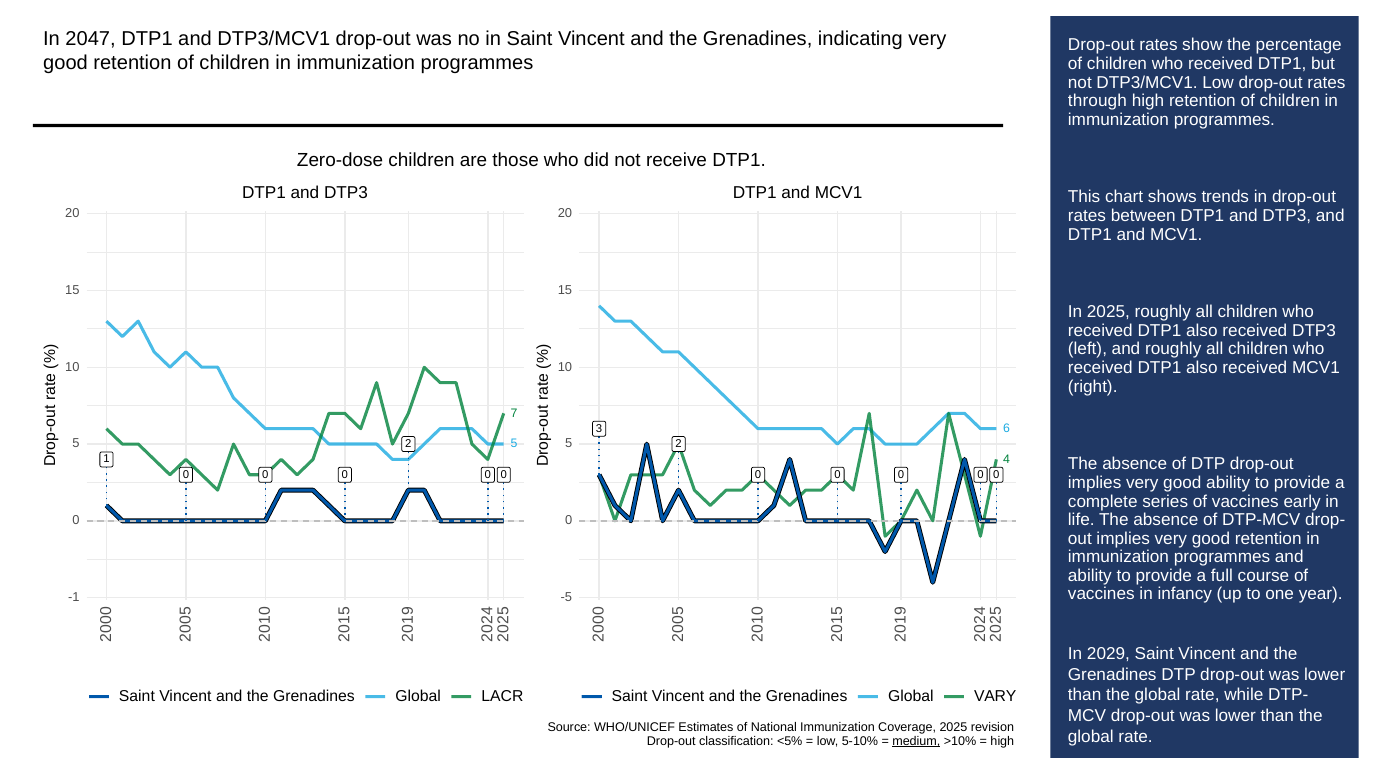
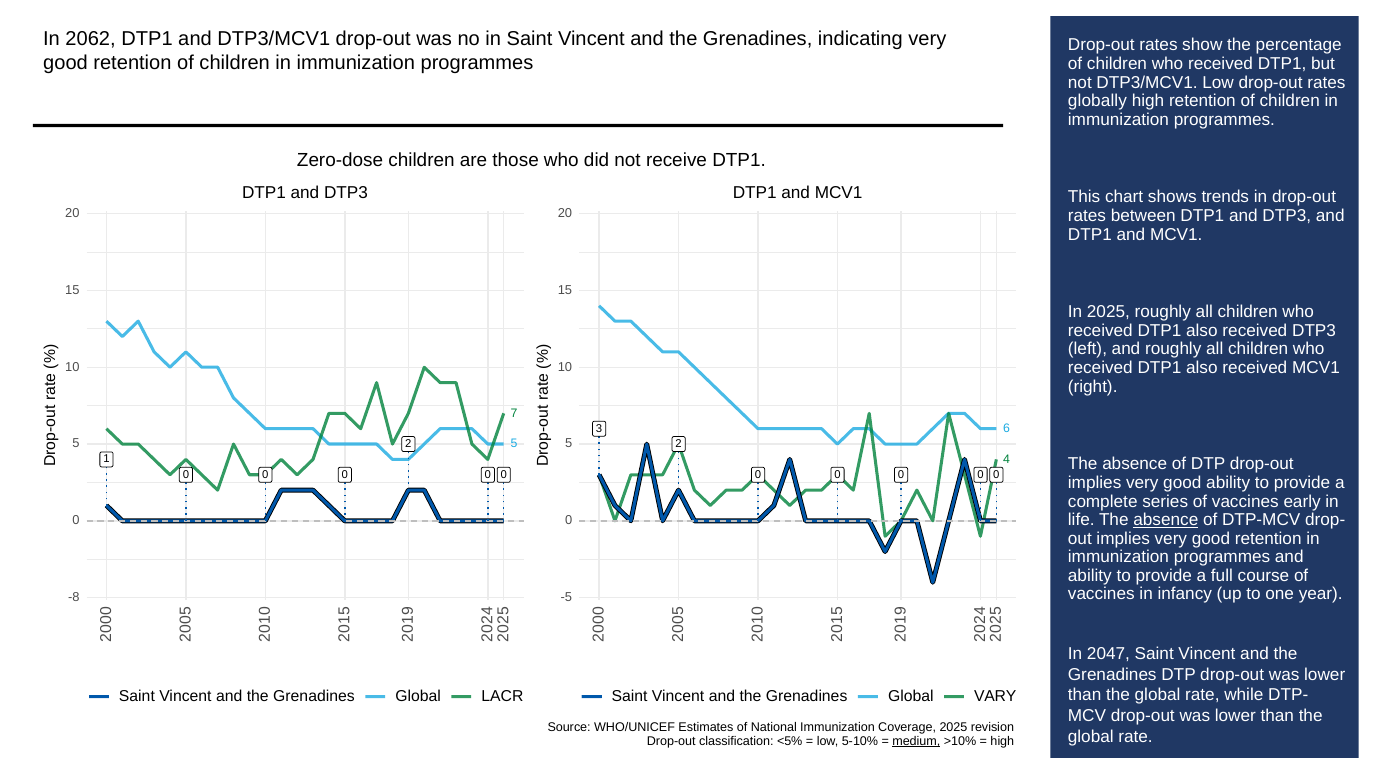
2047: 2047 -> 2062
through: through -> globally
absence at (1166, 520) underline: none -> present
-1: -1 -> -8
2029: 2029 -> 2047
